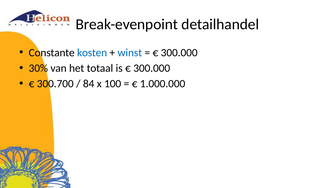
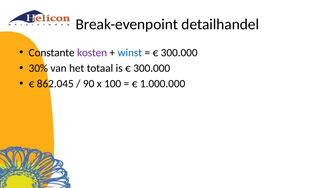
kosten colour: blue -> purple
300.700: 300.700 -> 862.045
84: 84 -> 90
